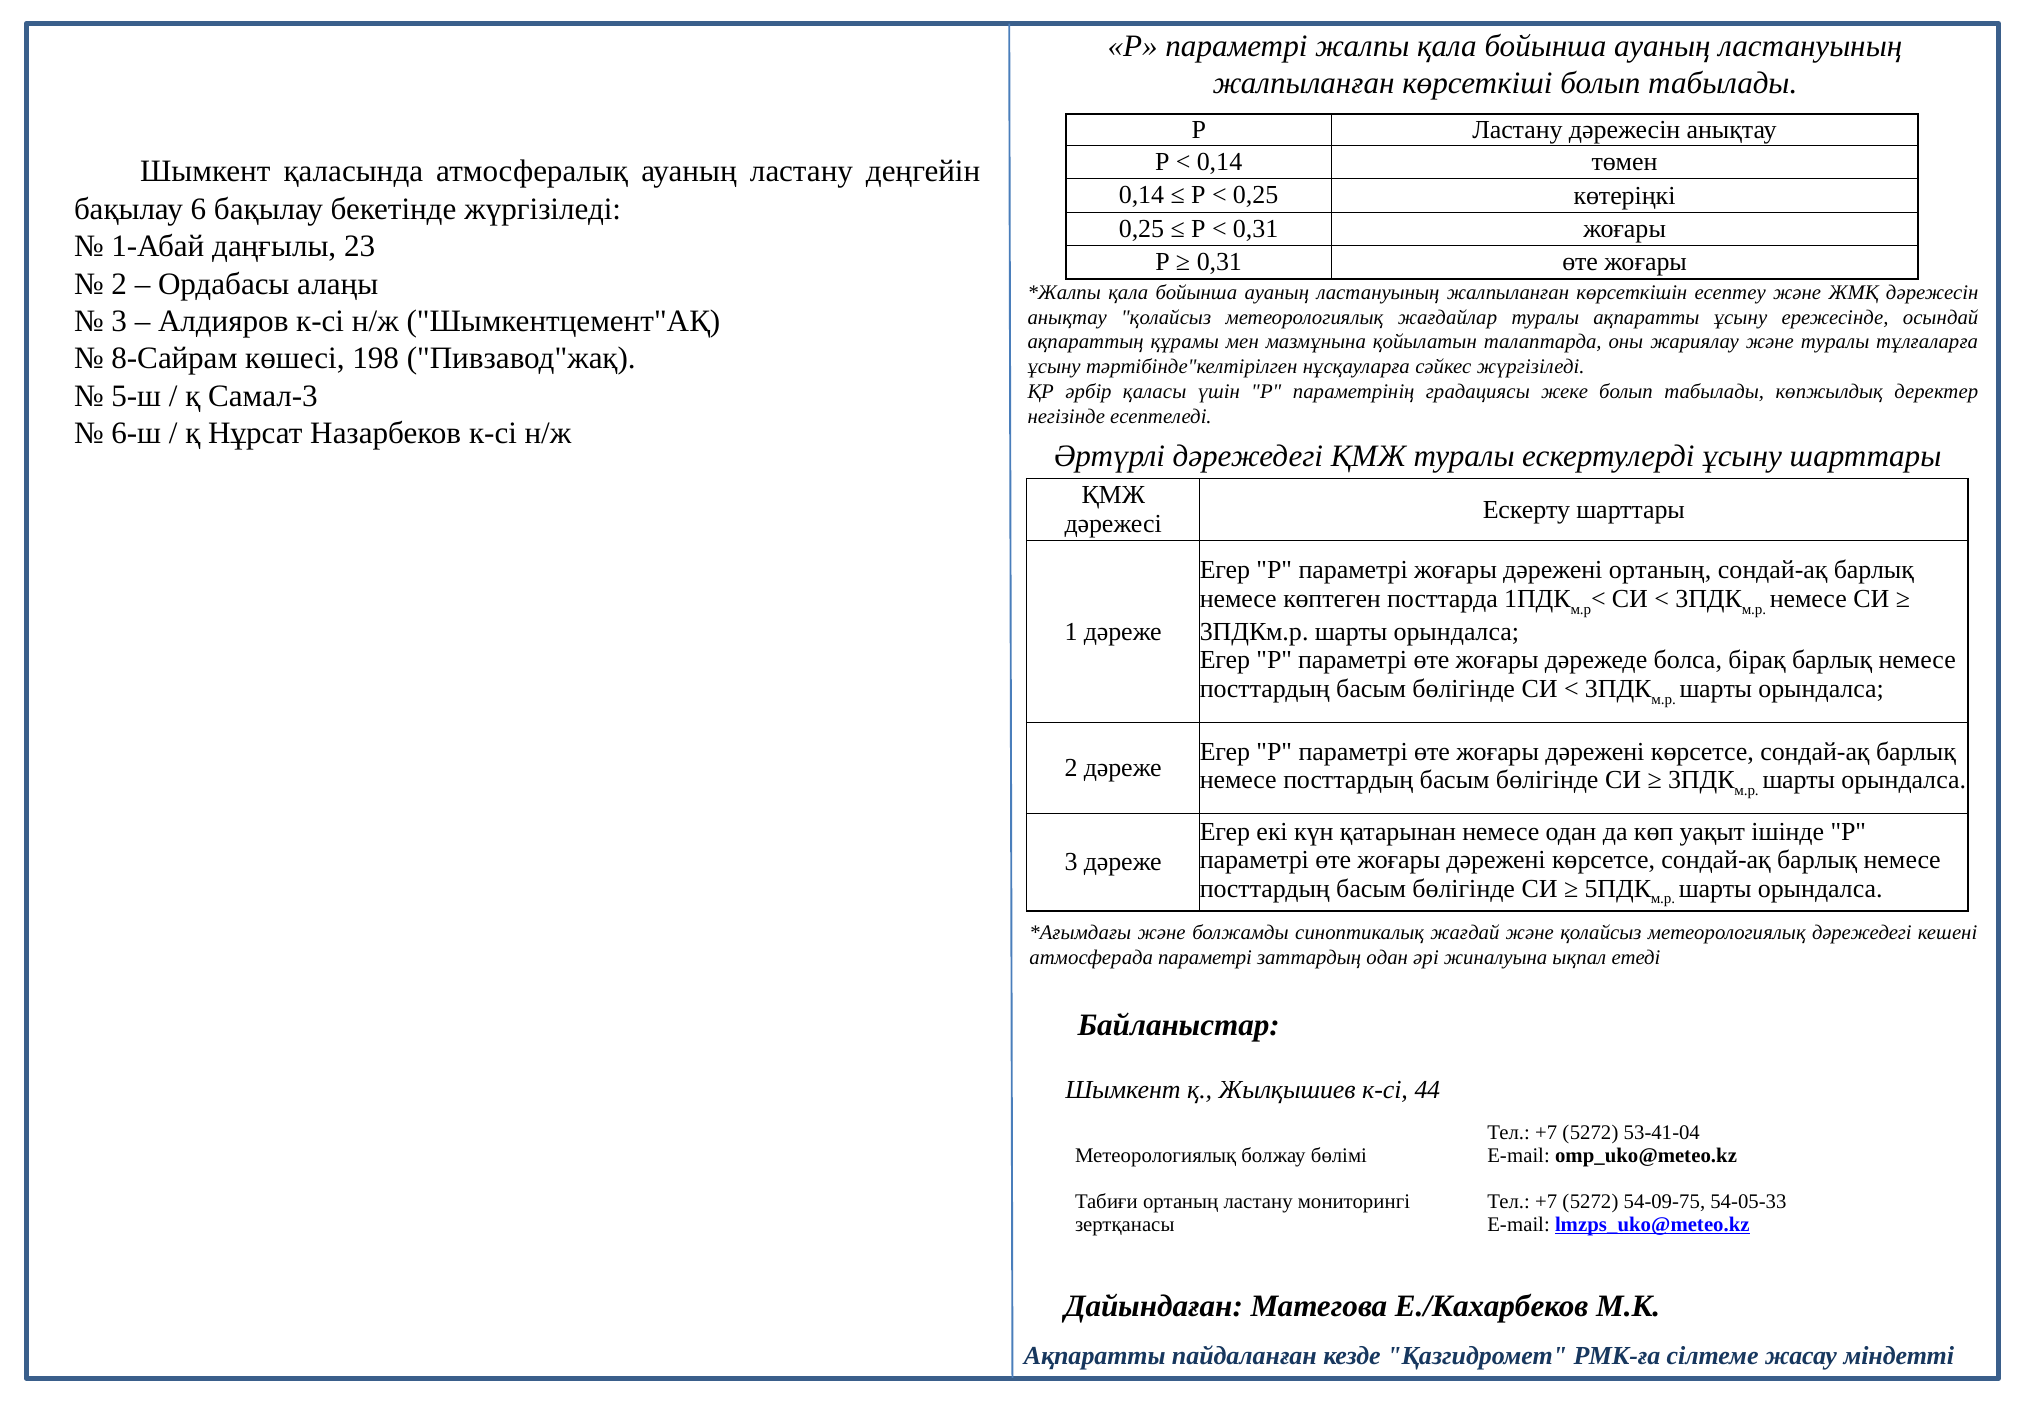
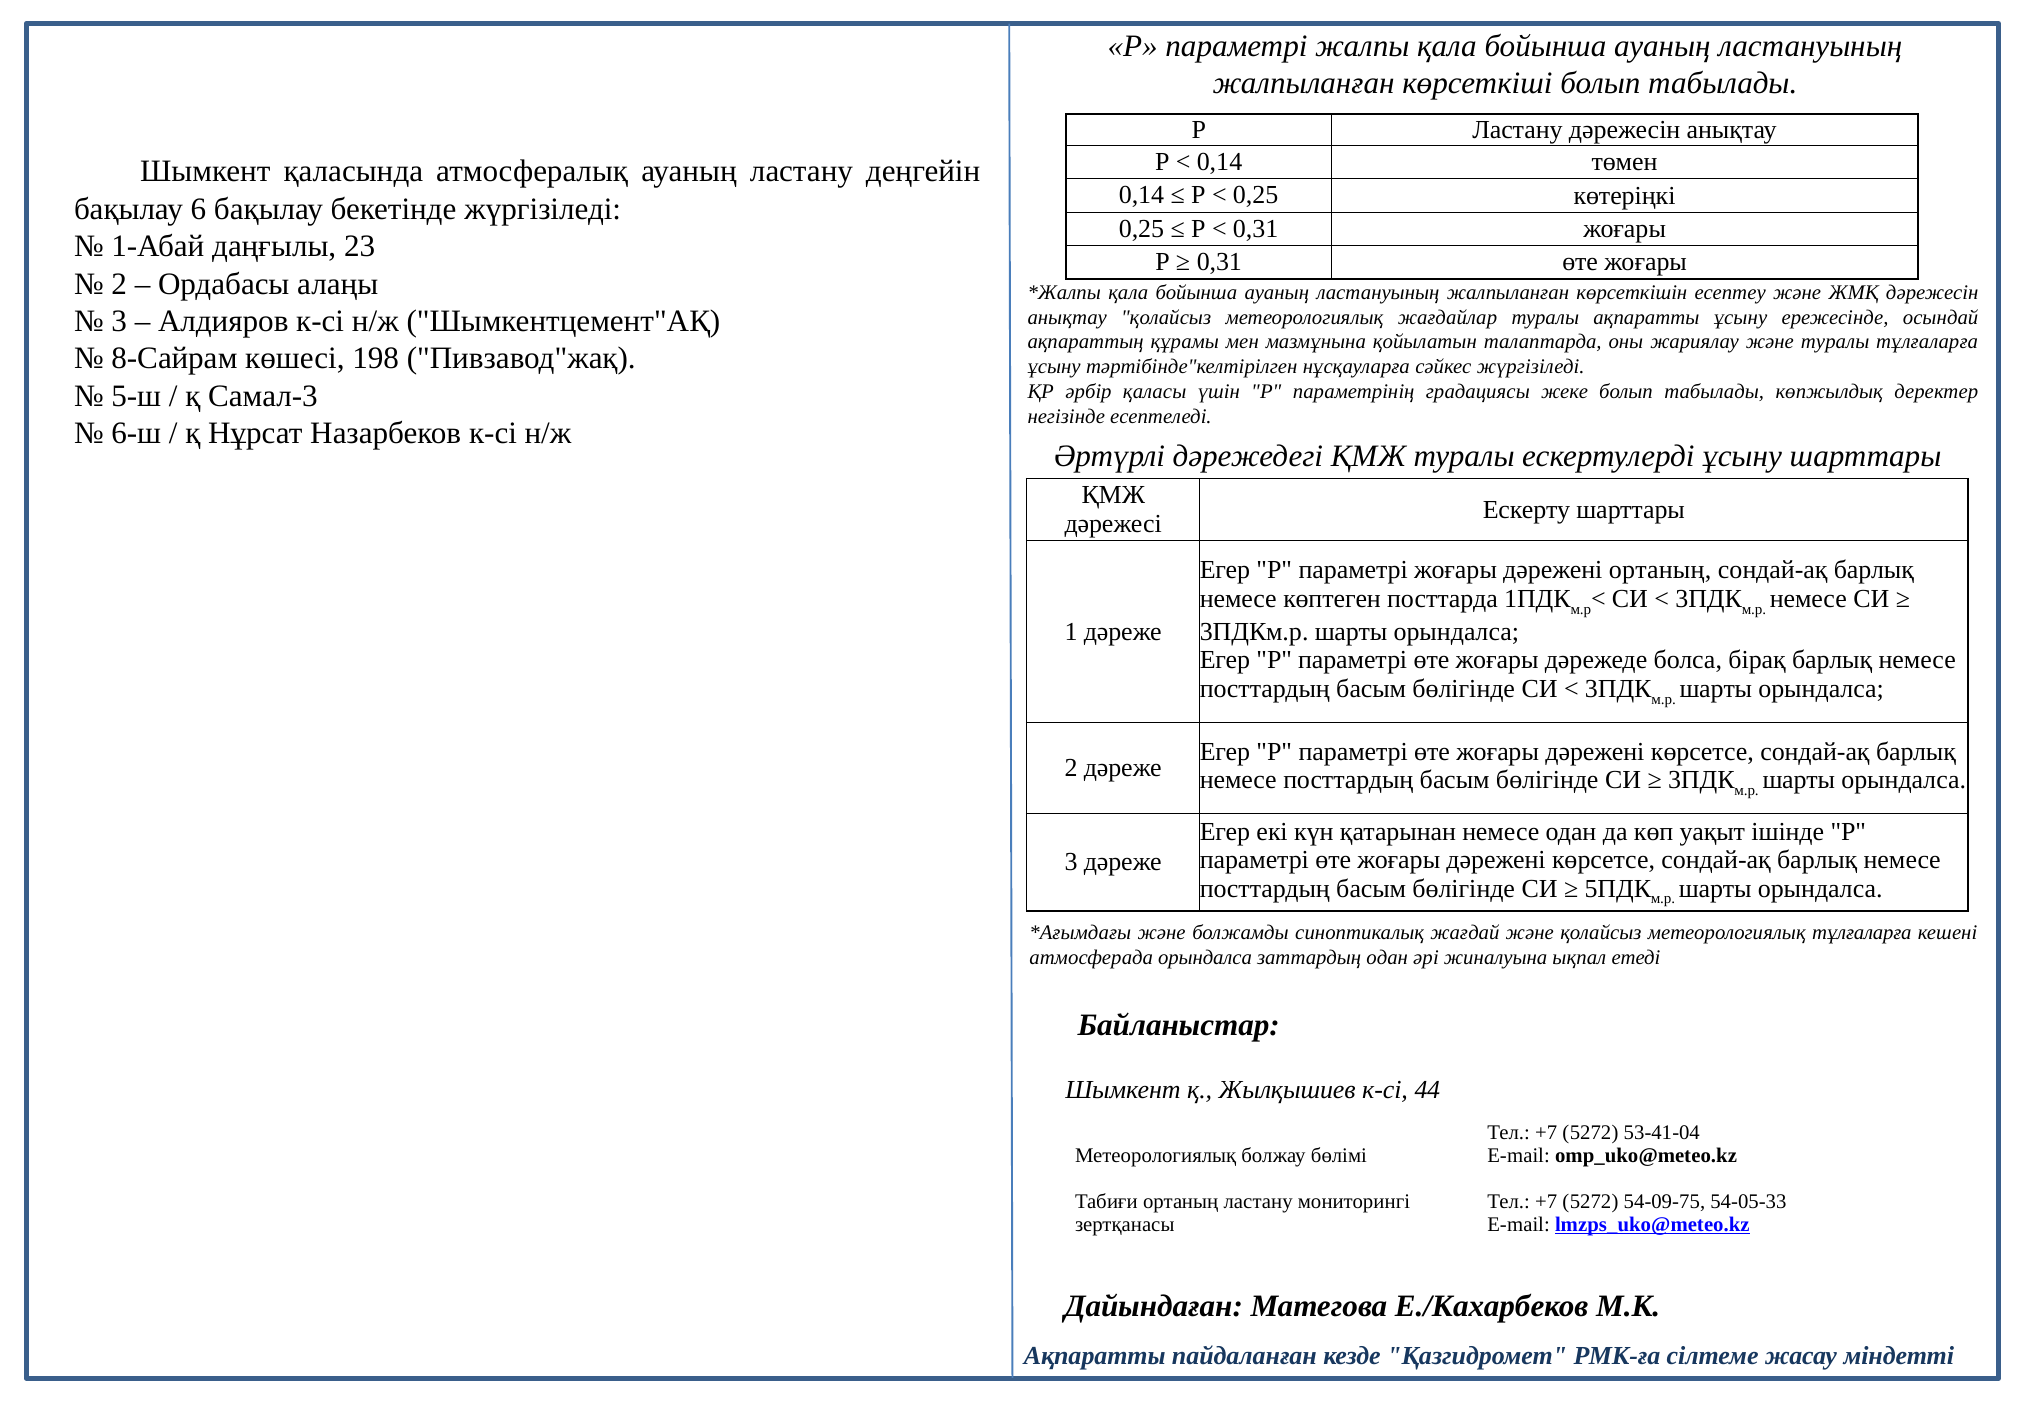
метеорологиялық дәрежедегі: дәрежедегі -> тұлғаларға
атмосферада параметрі: параметрі -> орындалса
